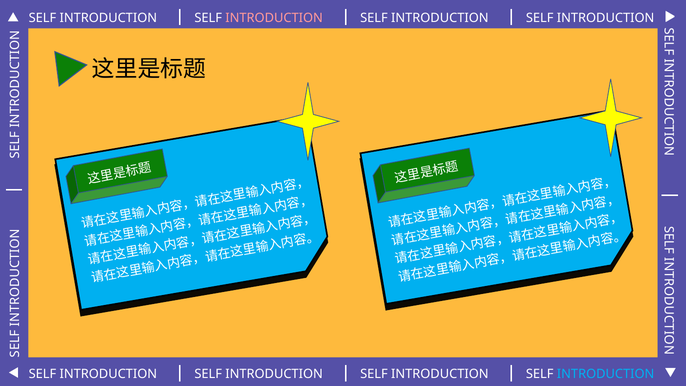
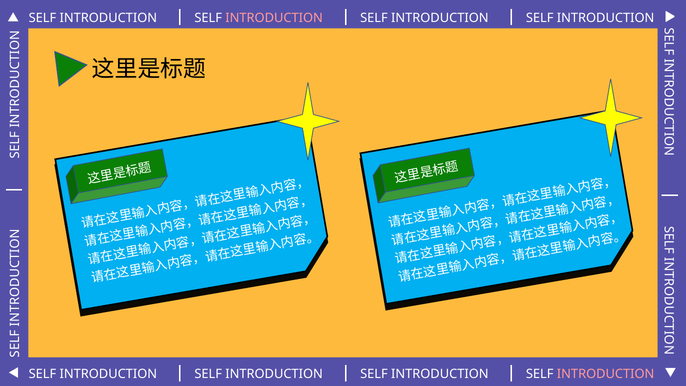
INTRODUCTION at (606, 374) colour: light blue -> pink
